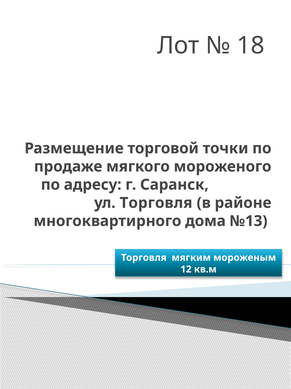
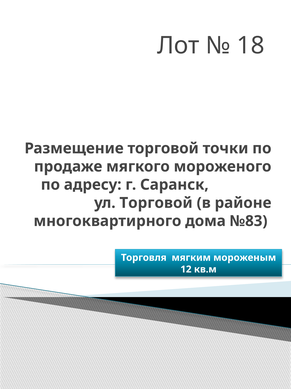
ул Торговля: Торговля -> Торговой
№13: №13 -> №83
